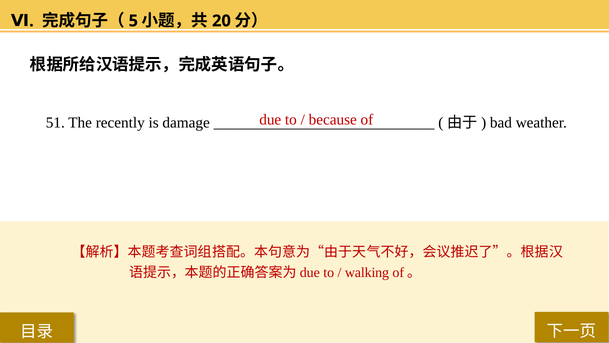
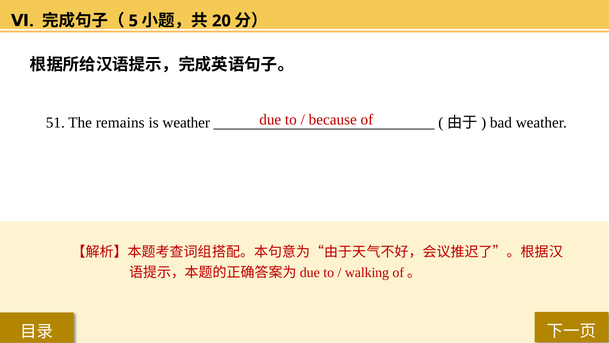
recently: recently -> remains
is damage: damage -> weather
